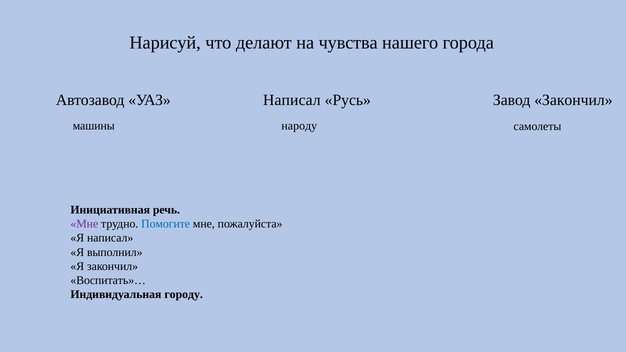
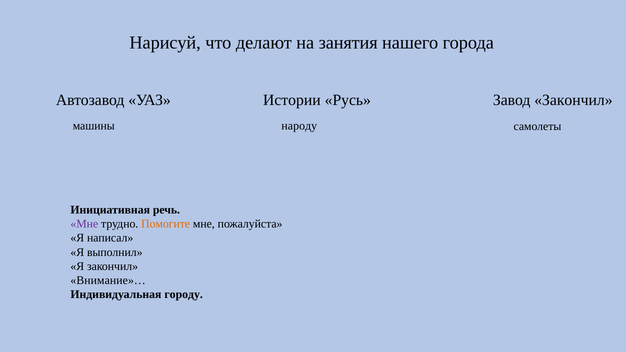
чувства: чувства -> занятия
УАЗ Написал: Написал -> Истории
Помогите colour: blue -> orange
Воспитать»…: Воспитать»… -> Внимание»…
